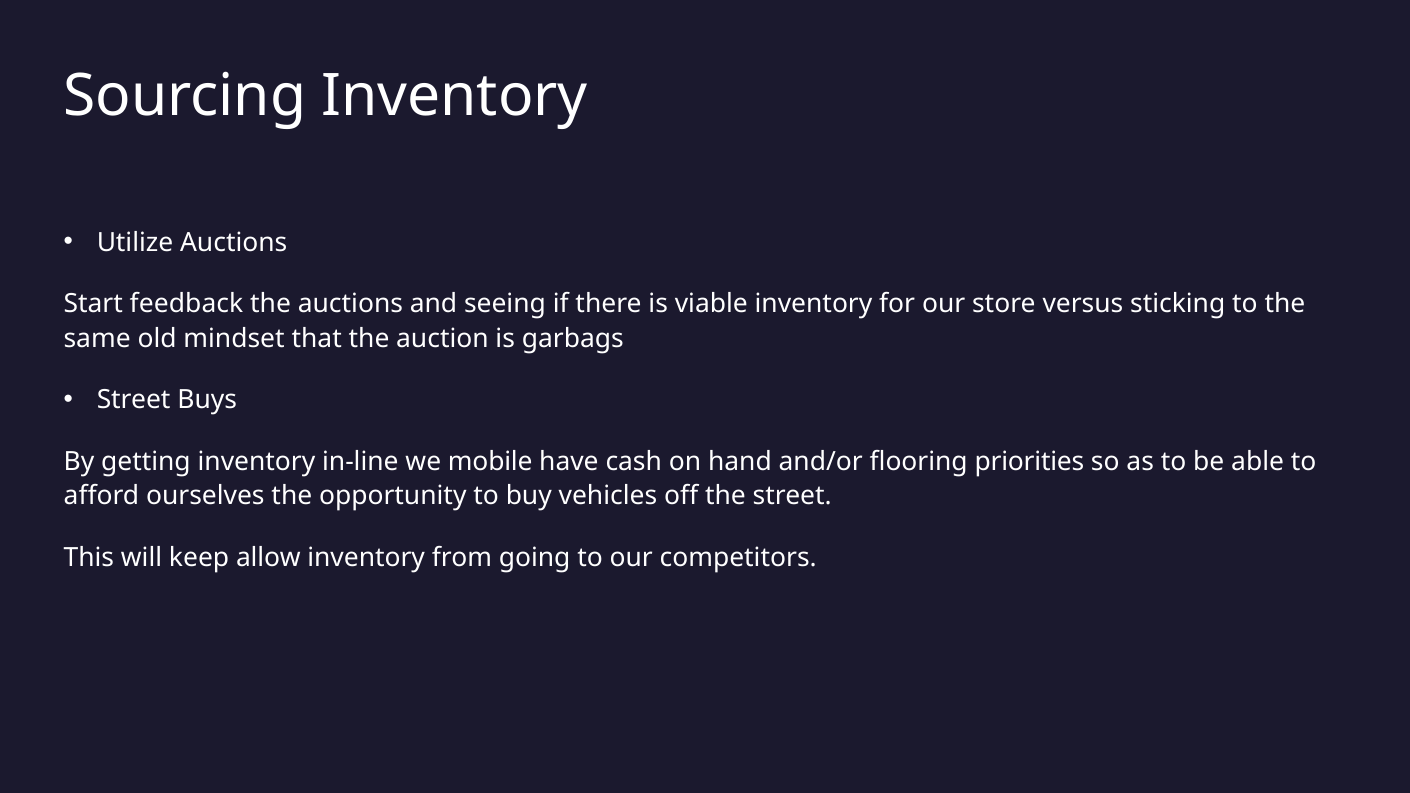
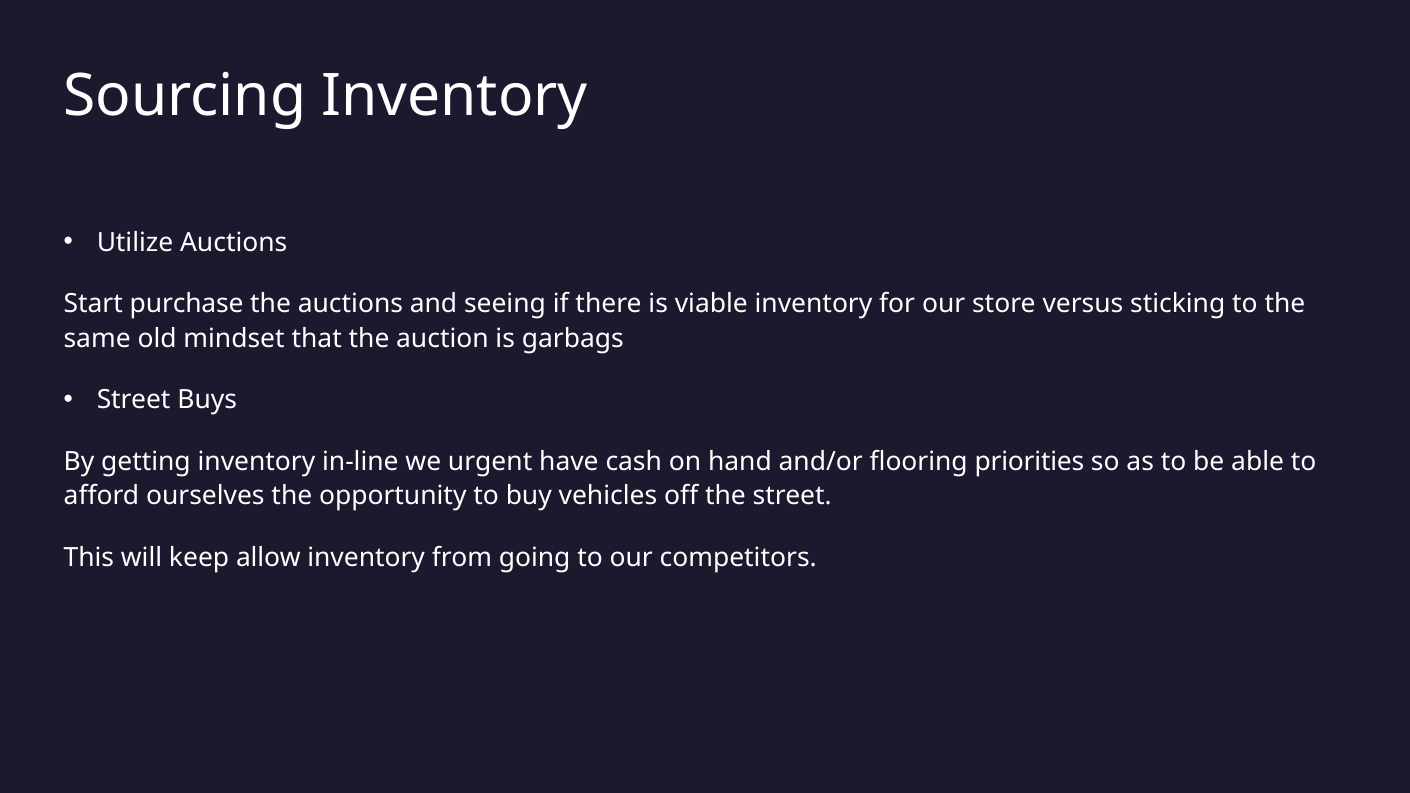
feedback: feedback -> purchase
mobile: mobile -> urgent
